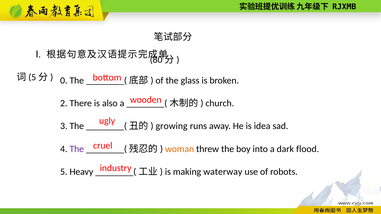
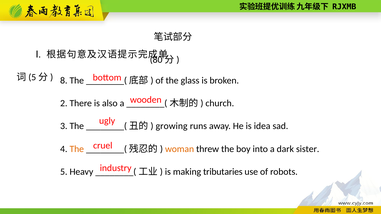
0: 0 -> 8
The at (77, 149) colour: purple -> orange
flood: flood -> sister
waterway: waterway -> tributaries
